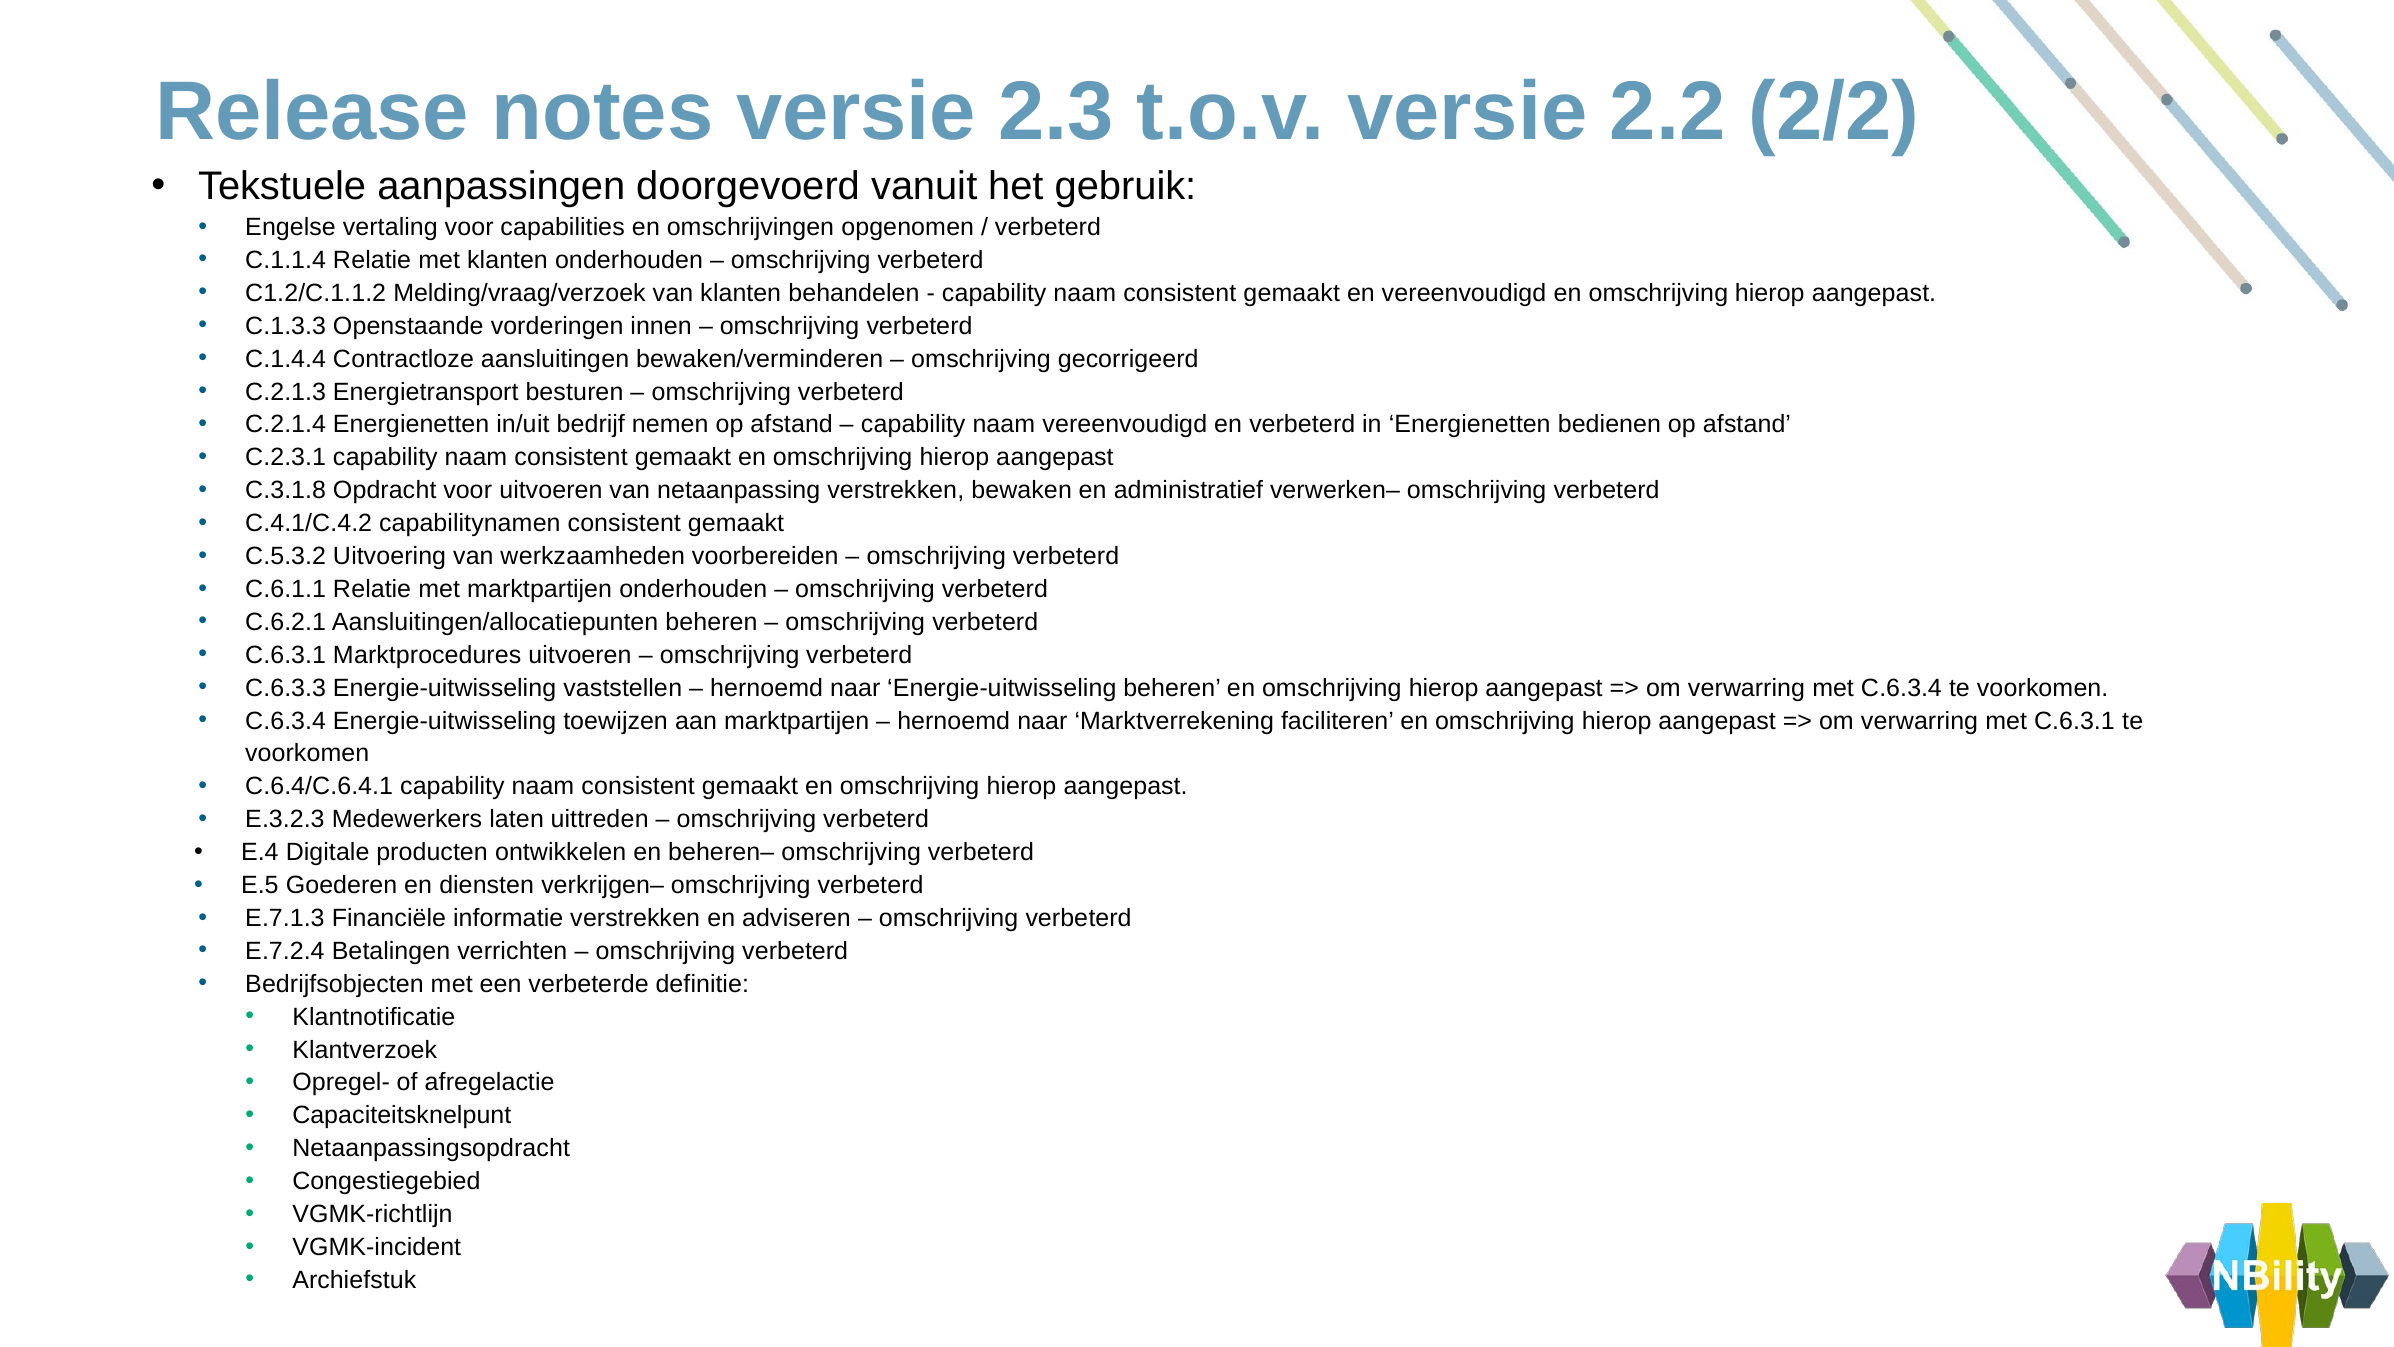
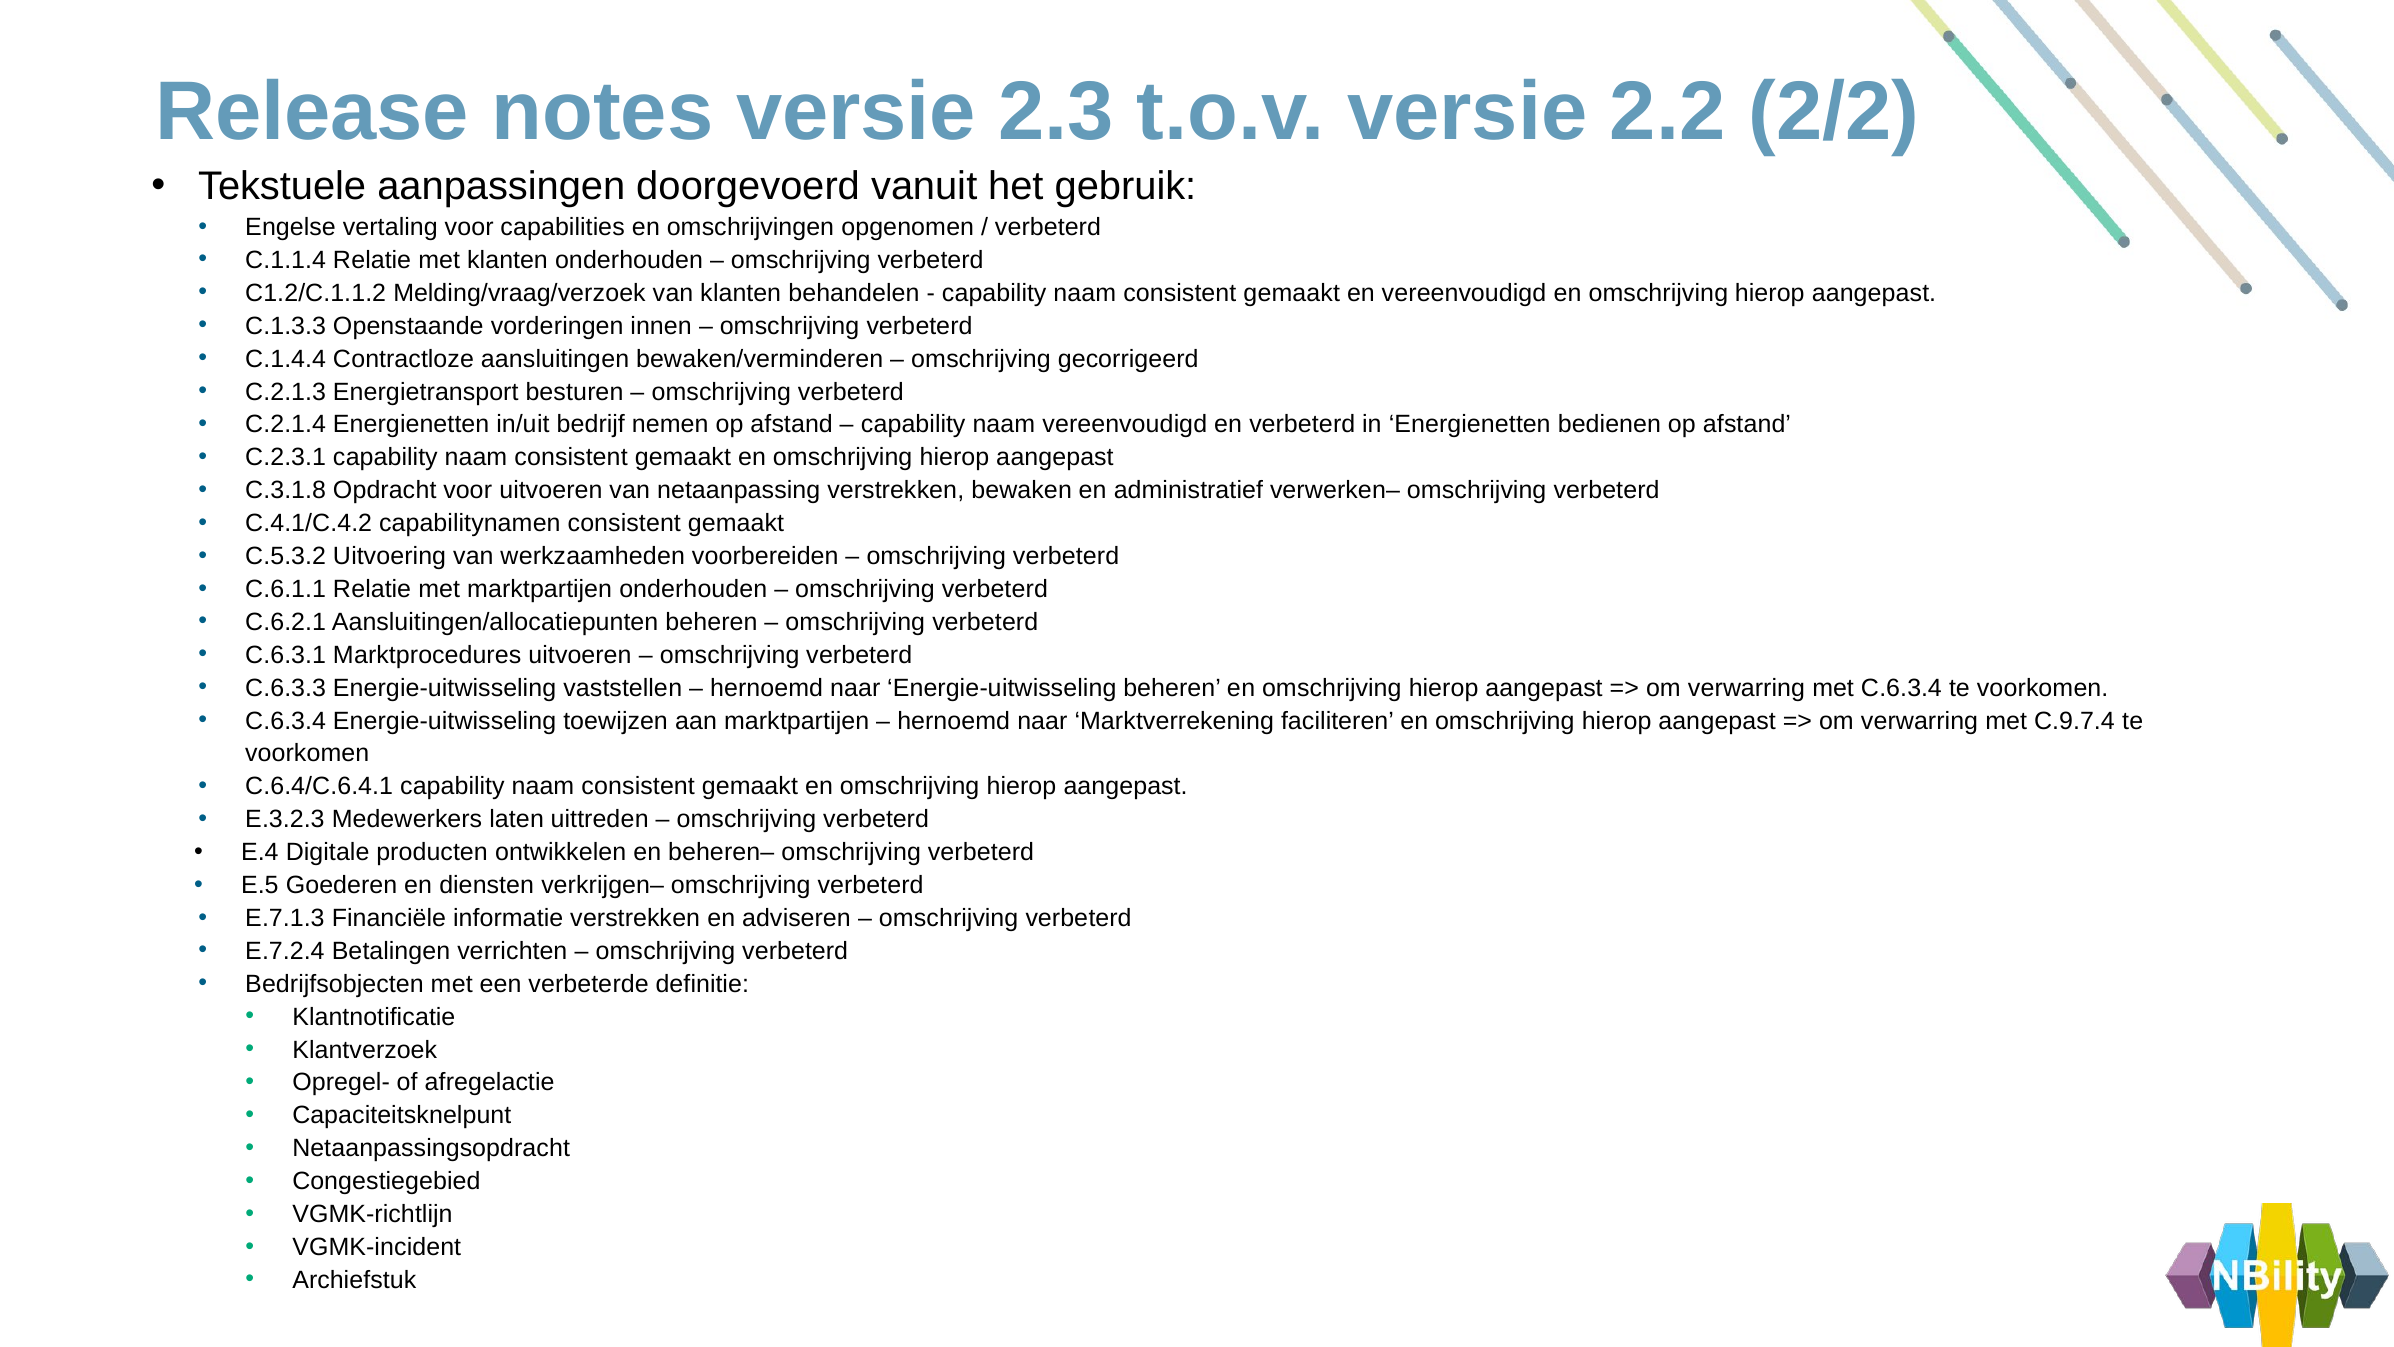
met C.6.3.1: C.6.3.1 -> C.9.7.4
